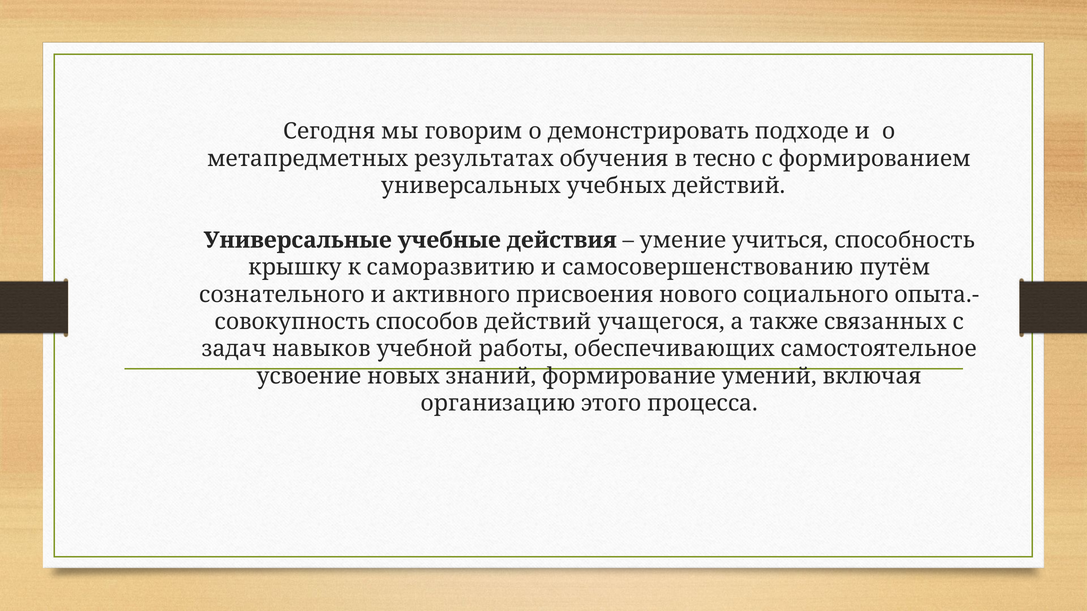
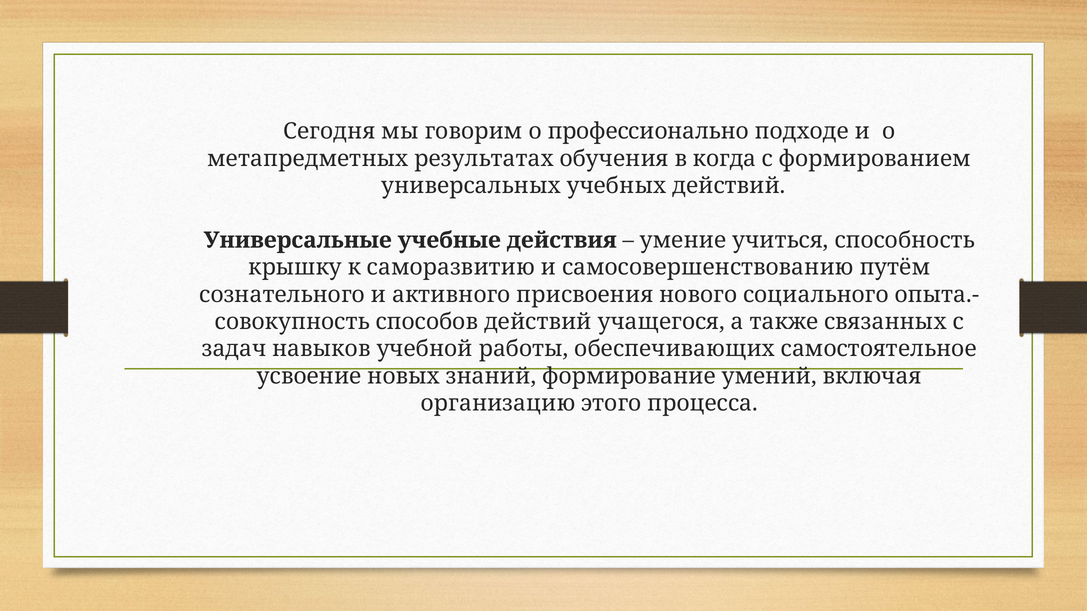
демонстрировать: демонстрировать -> профессионально
тесно: тесно -> когда
